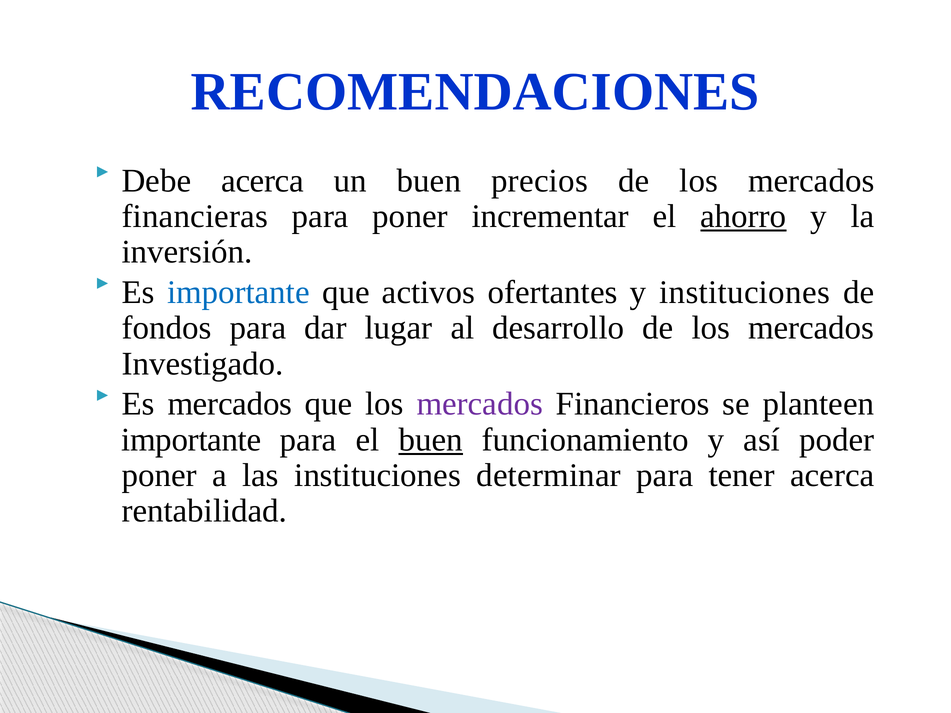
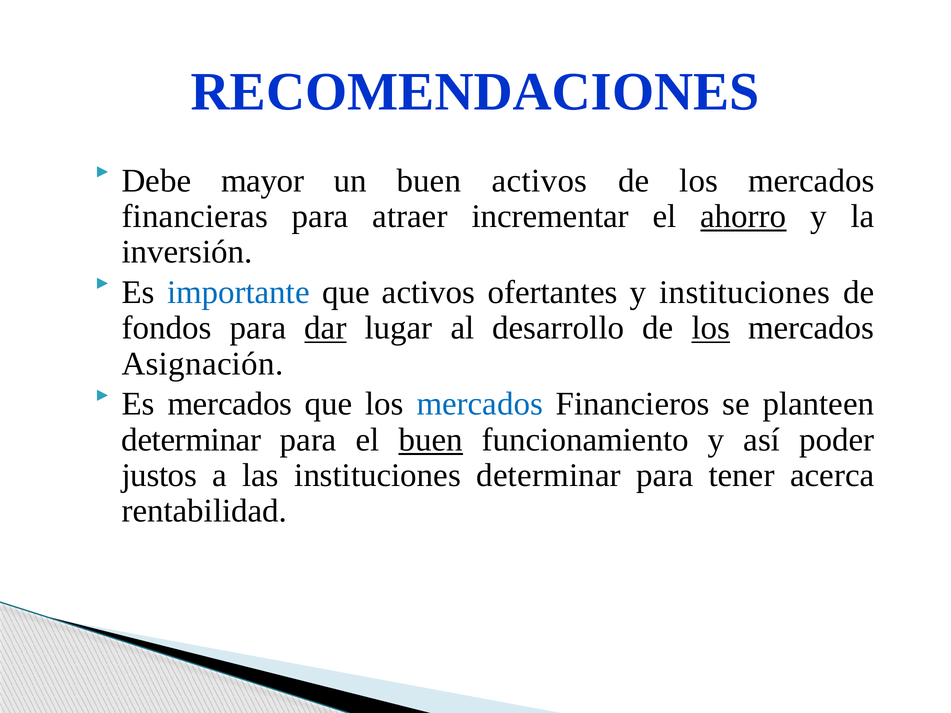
Debe acerca: acerca -> mayor
buen precios: precios -> activos
para poner: poner -> atraer
dar underline: none -> present
los at (711, 328) underline: none -> present
Investigado: Investigado -> Asignación
mercados at (480, 404) colour: purple -> blue
importante at (191, 440): importante -> determinar
poner at (159, 475): poner -> justos
